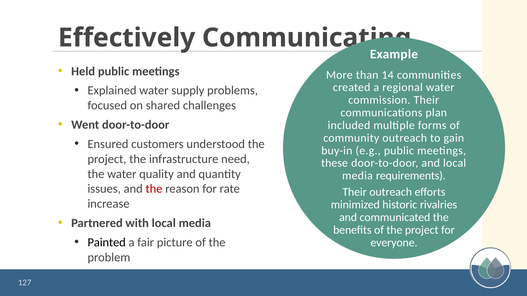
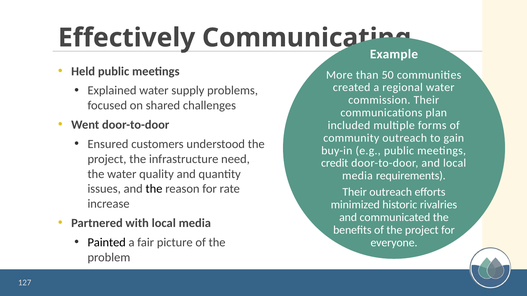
14: 14 -> 50
these: these -> credit
the at (154, 189) colour: red -> black
